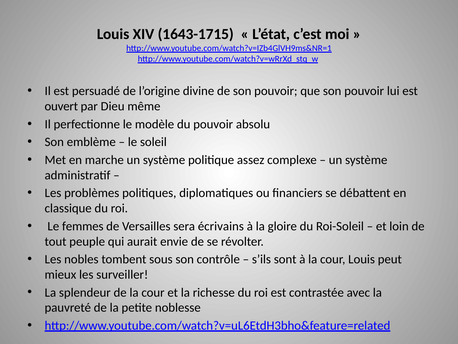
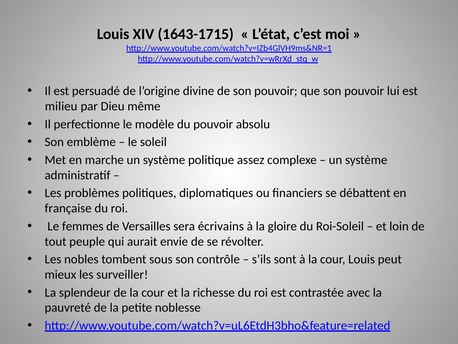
ouvert: ouvert -> milieu
classique: classique -> française
